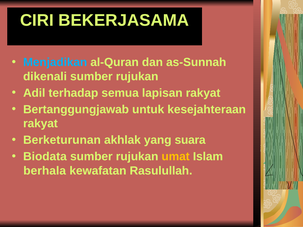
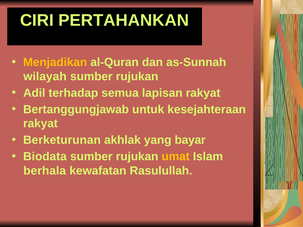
BEKERJASAMA: BEKERJASAMA -> PERTAHANKAN
Menjadikan colour: light blue -> yellow
dikenali: dikenali -> wilayah
suara: suara -> bayar
